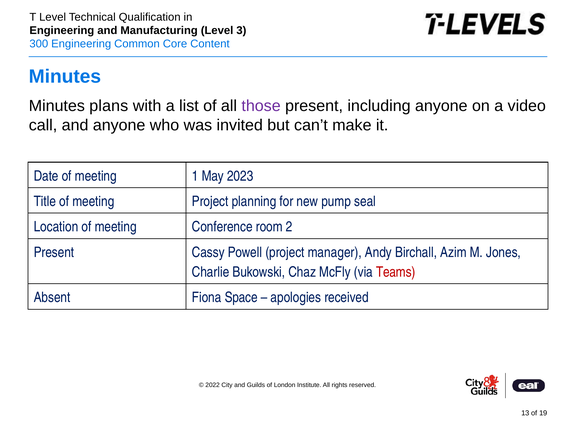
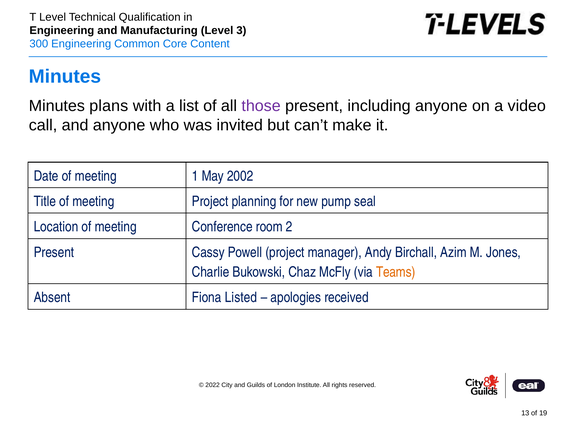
2023: 2023 -> 2002
Teams colour: red -> orange
Space: Space -> Listed
